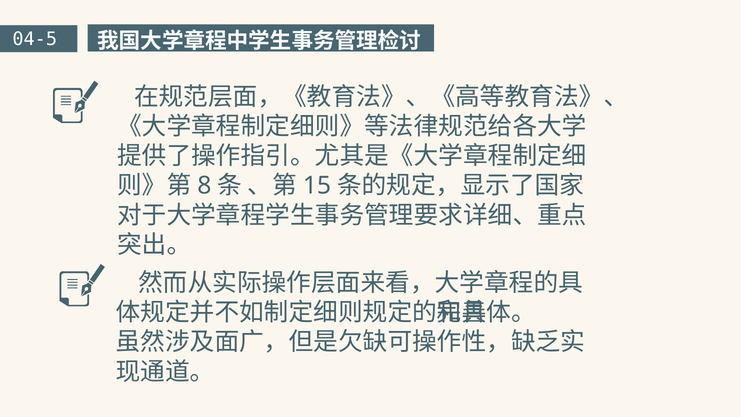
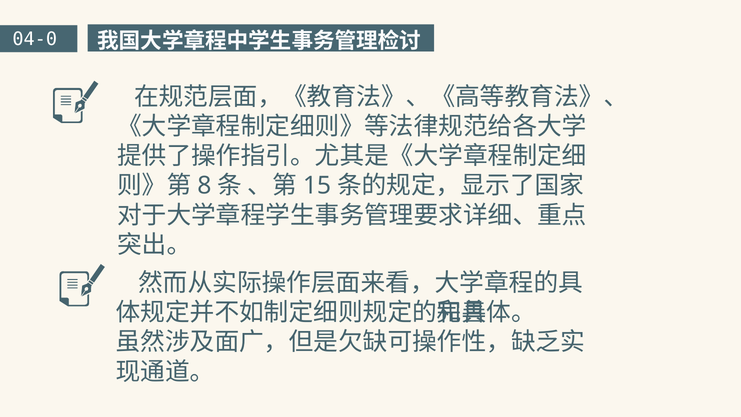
04-5: 04-5 -> 04-0
